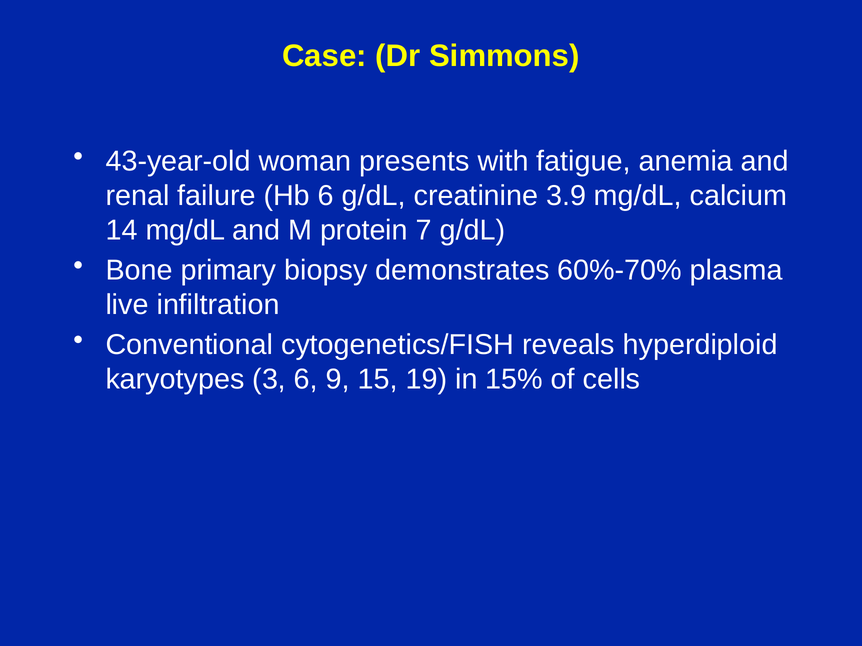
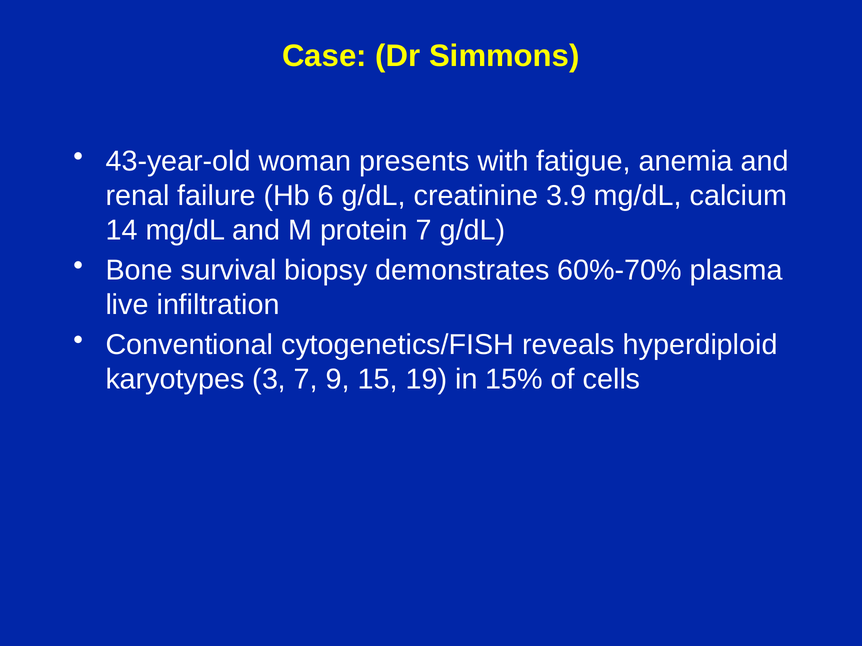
primary: primary -> survival
3 6: 6 -> 7
